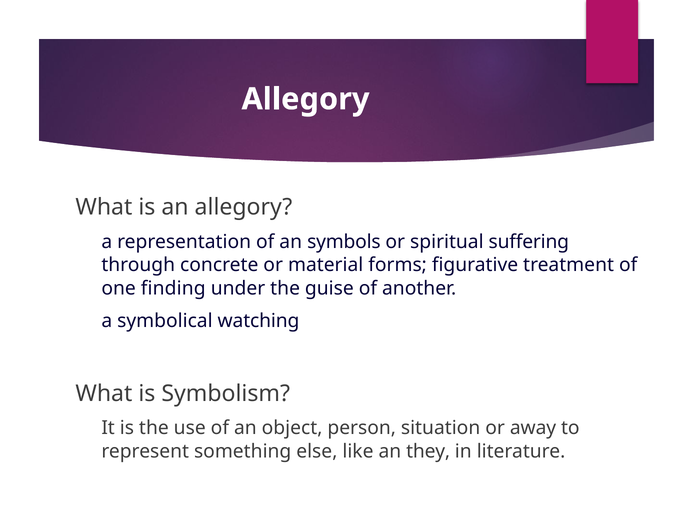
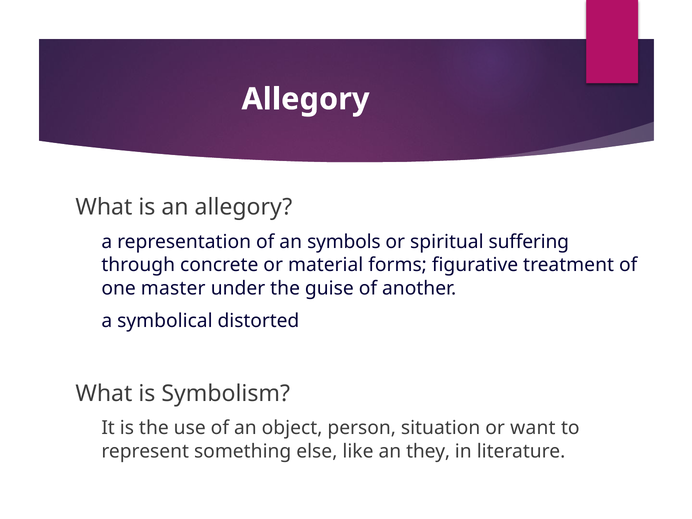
finding: finding -> master
watching: watching -> distorted
away: away -> want
